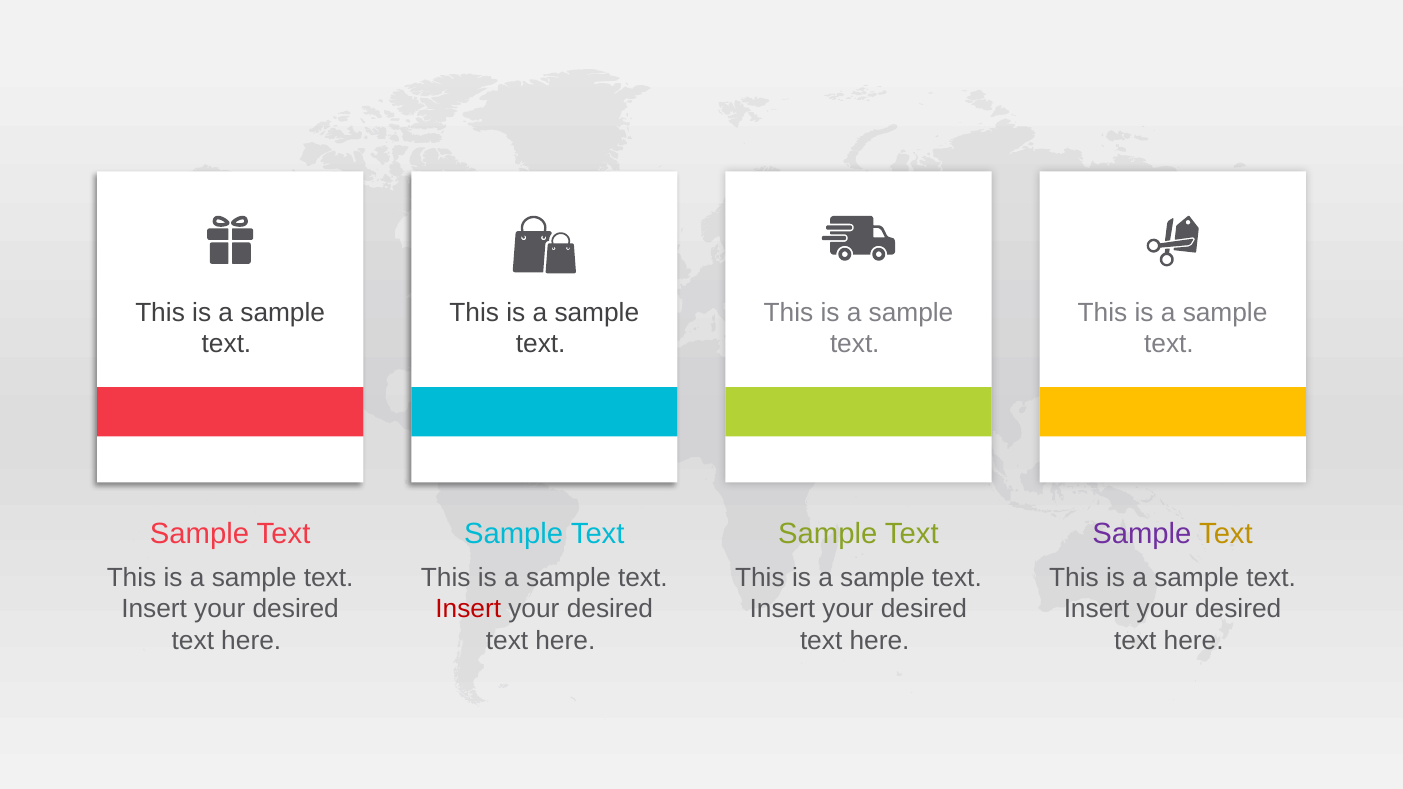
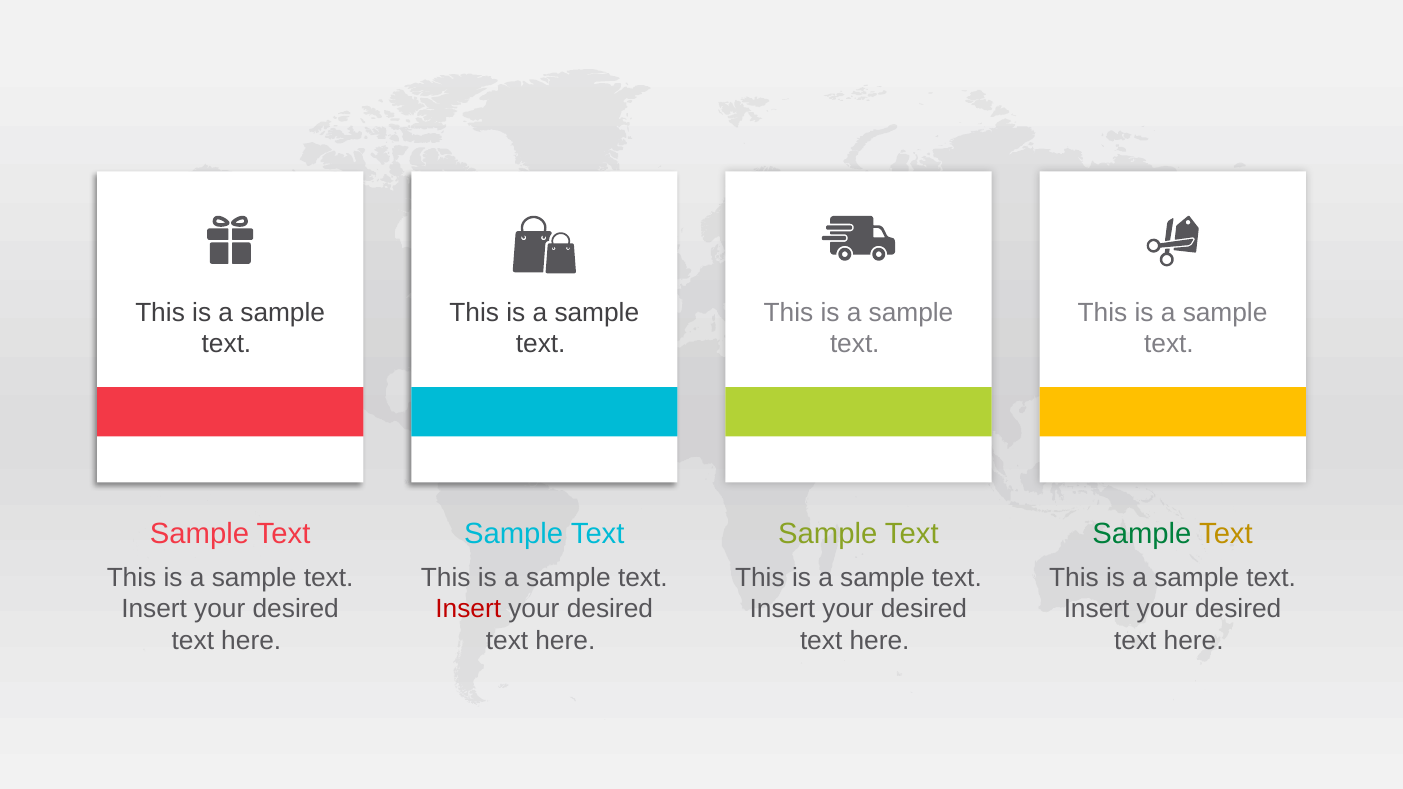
Sample at (1142, 533) colour: purple -> green
